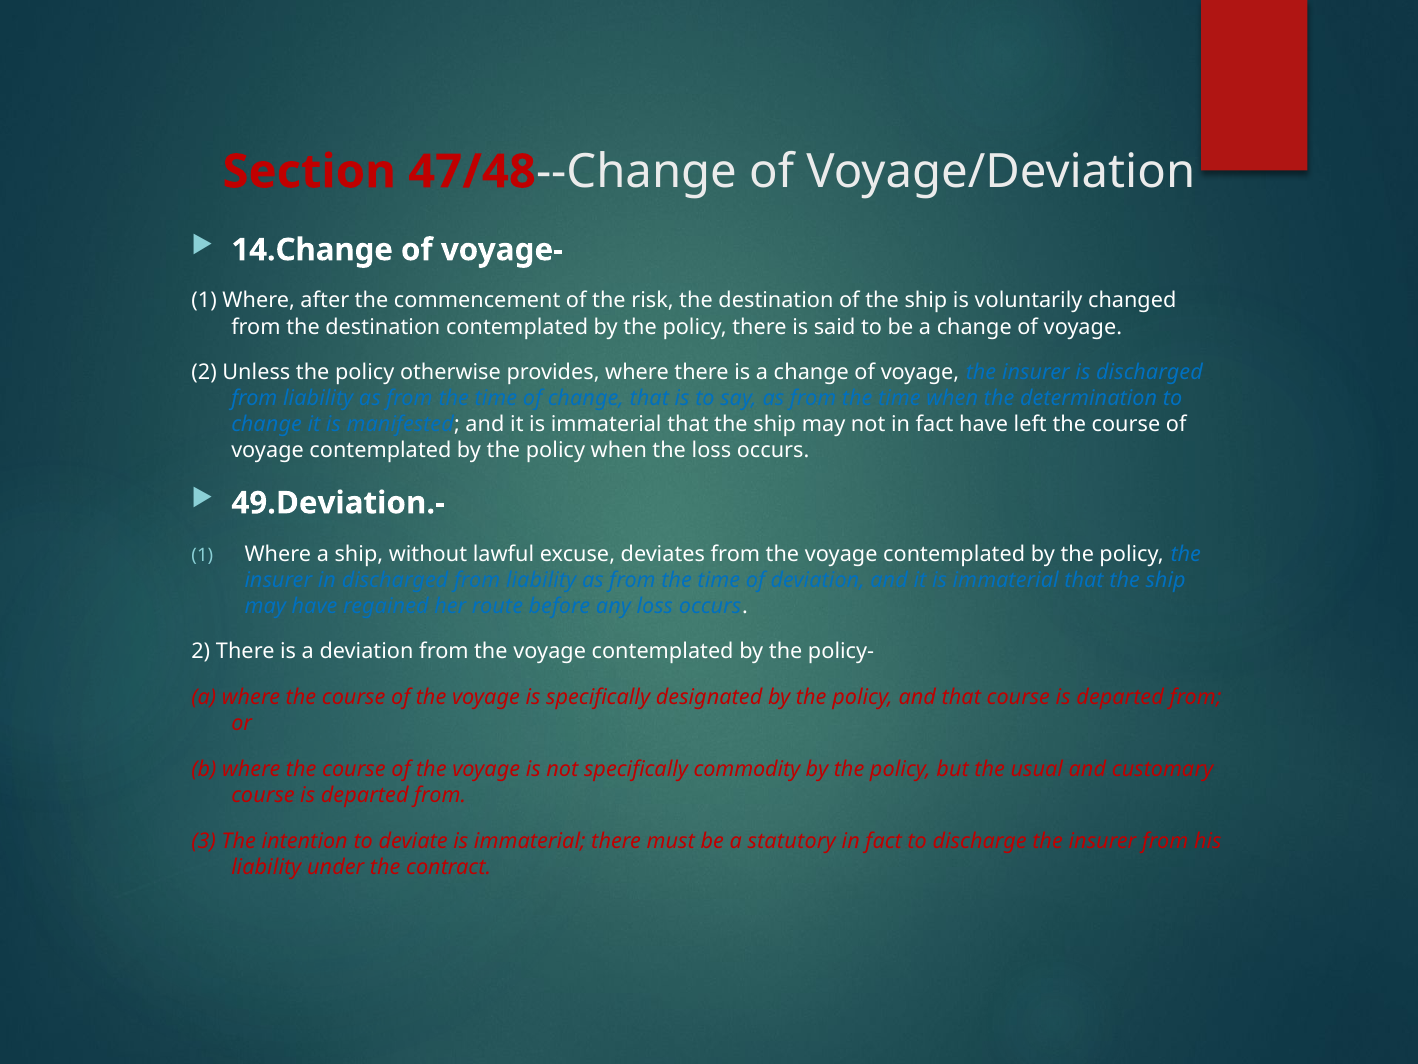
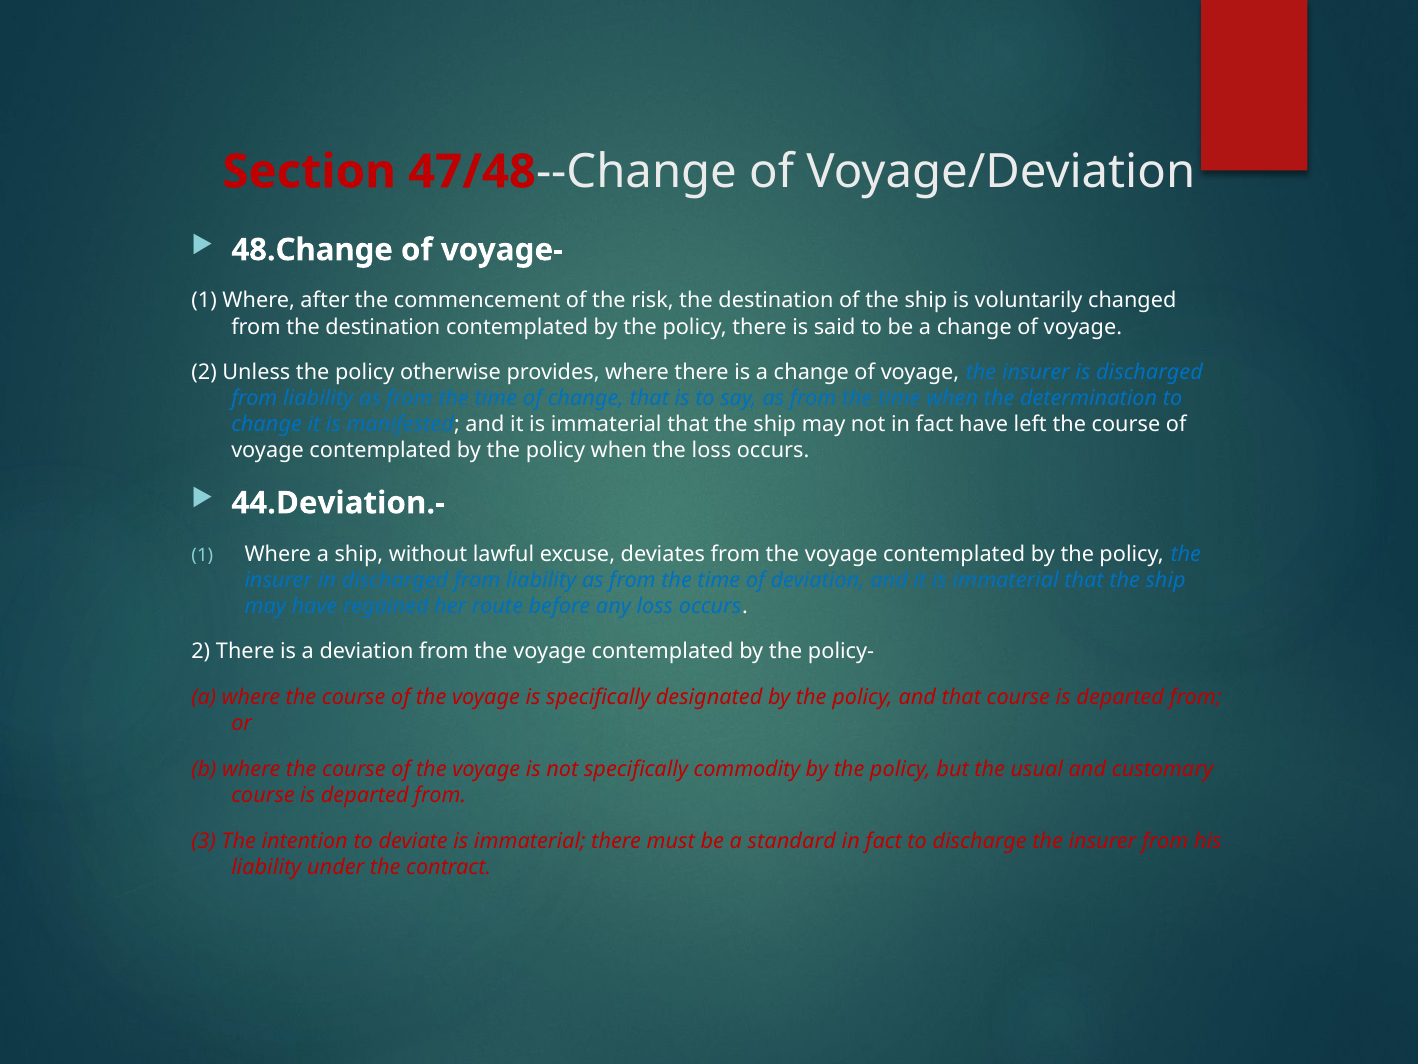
14.Change: 14.Change -> 48.Change
49.Deviation.-: 49.Deviation.- -> 44.Deviation.-
statutory: statutory -> standard
